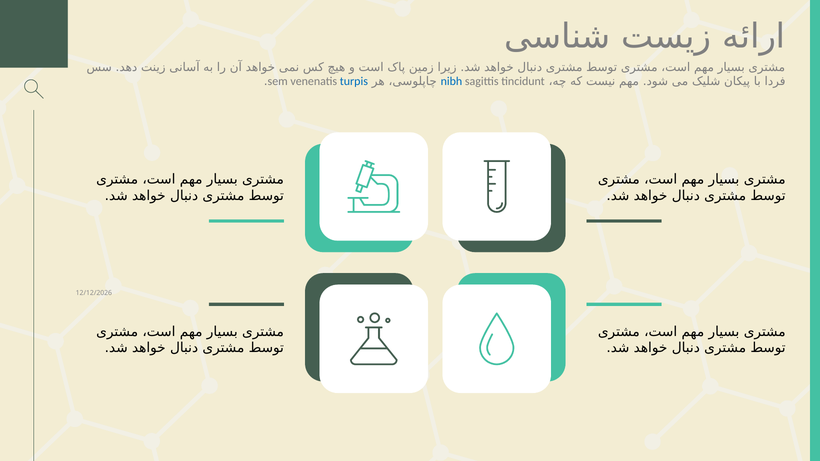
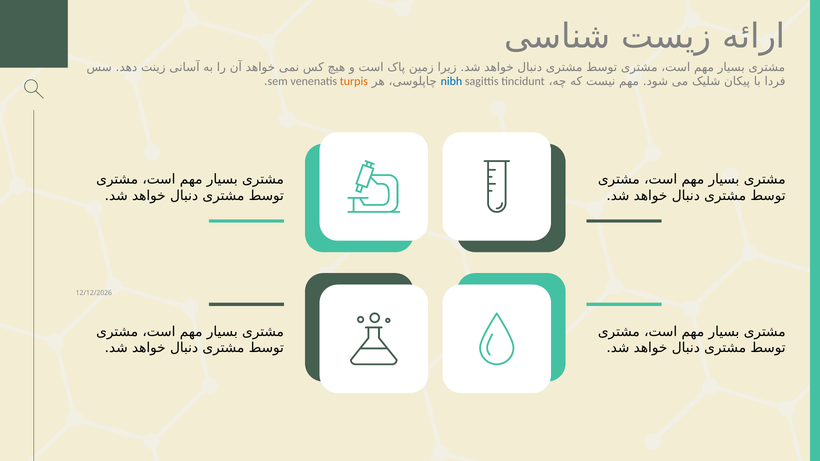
turpis colour: blue -> orange
